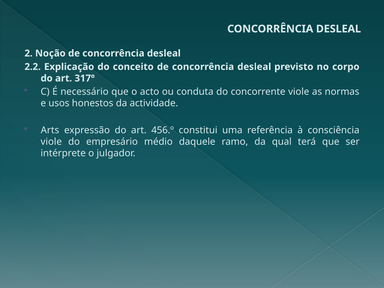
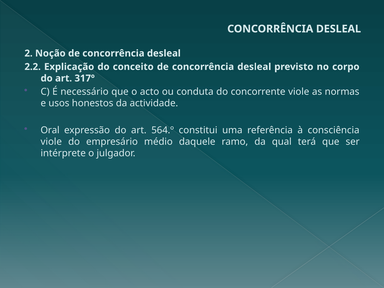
Arts: Arts -> Oral
456.º: 456.º -> 564.º
